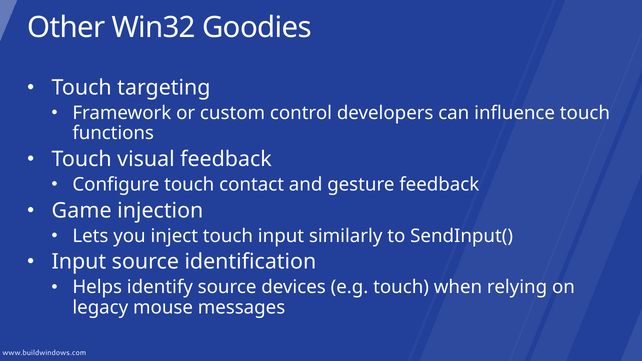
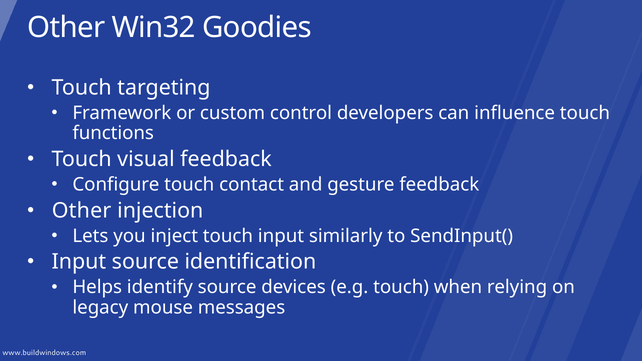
Game at (82, 211): Game -> Other
